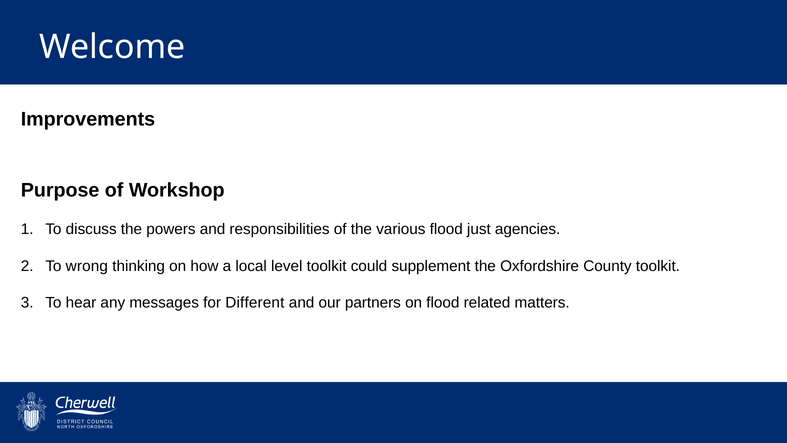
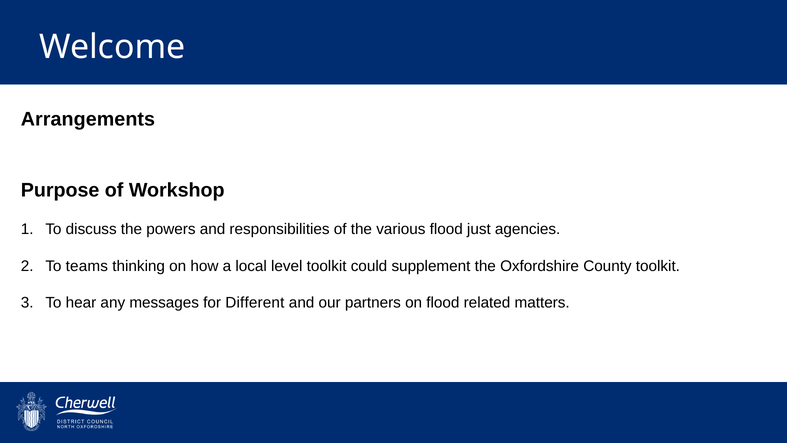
Improvements: Improvements -> Arrangements
wrong: wrong -> teams
